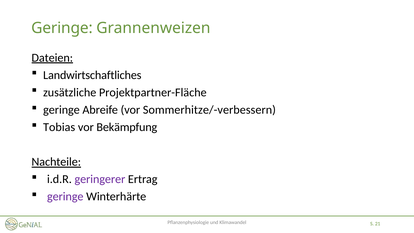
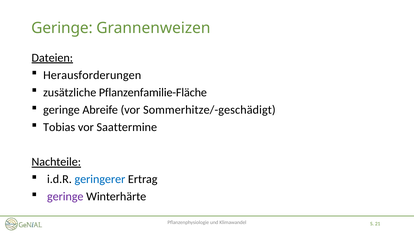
Landwirtschaftliches: Landwirtschaftliches -> Herausforderungen
Projektpartner-Fläche: Projektpartner-Fläche -> Pflanzenfamilie-Fläche
Sommerhitze/-verbessern: Sommerhitze/-verbessern -> Sommerhitze/-geschädigt
Bekämpfung: Bekämpfung -> Saattermine
geringerer colour: purple -> blue
